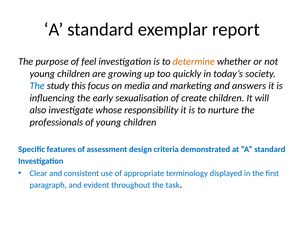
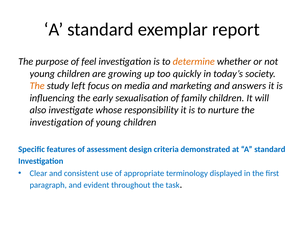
The at (37, 86) colour: blue -> orange
this: this -> left
create: create -> family
professionals at (56, 122): professionals -> investigation
